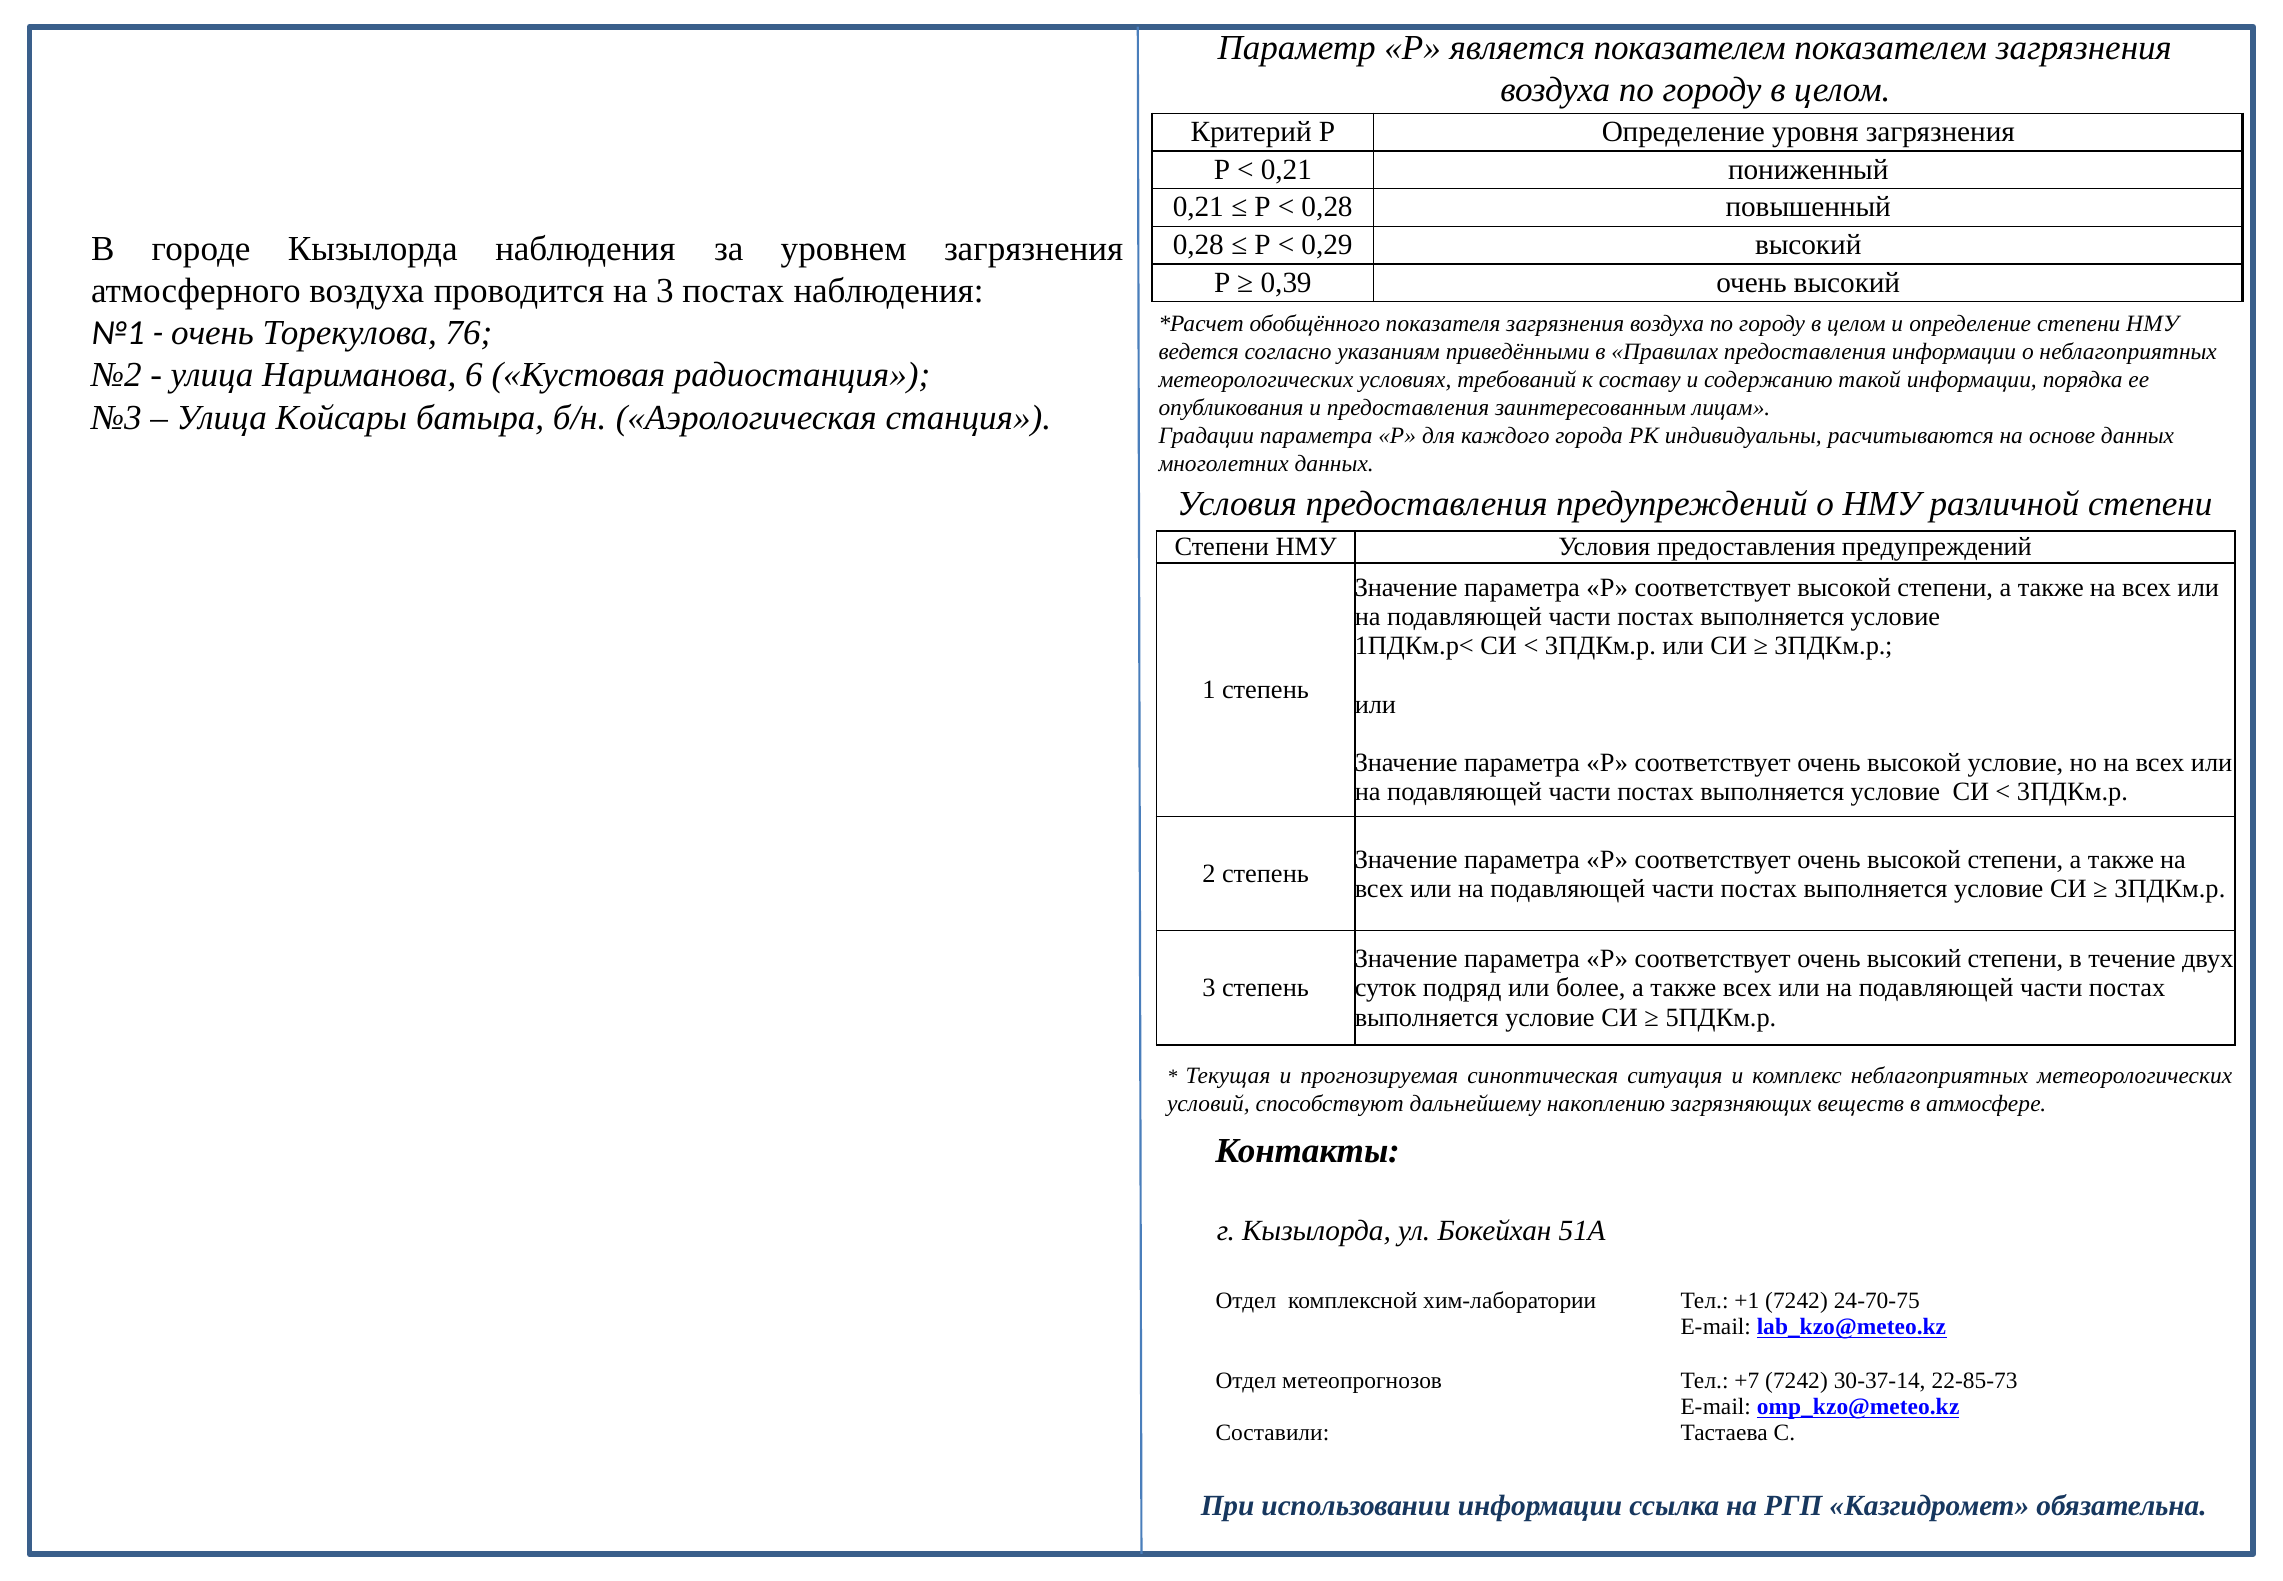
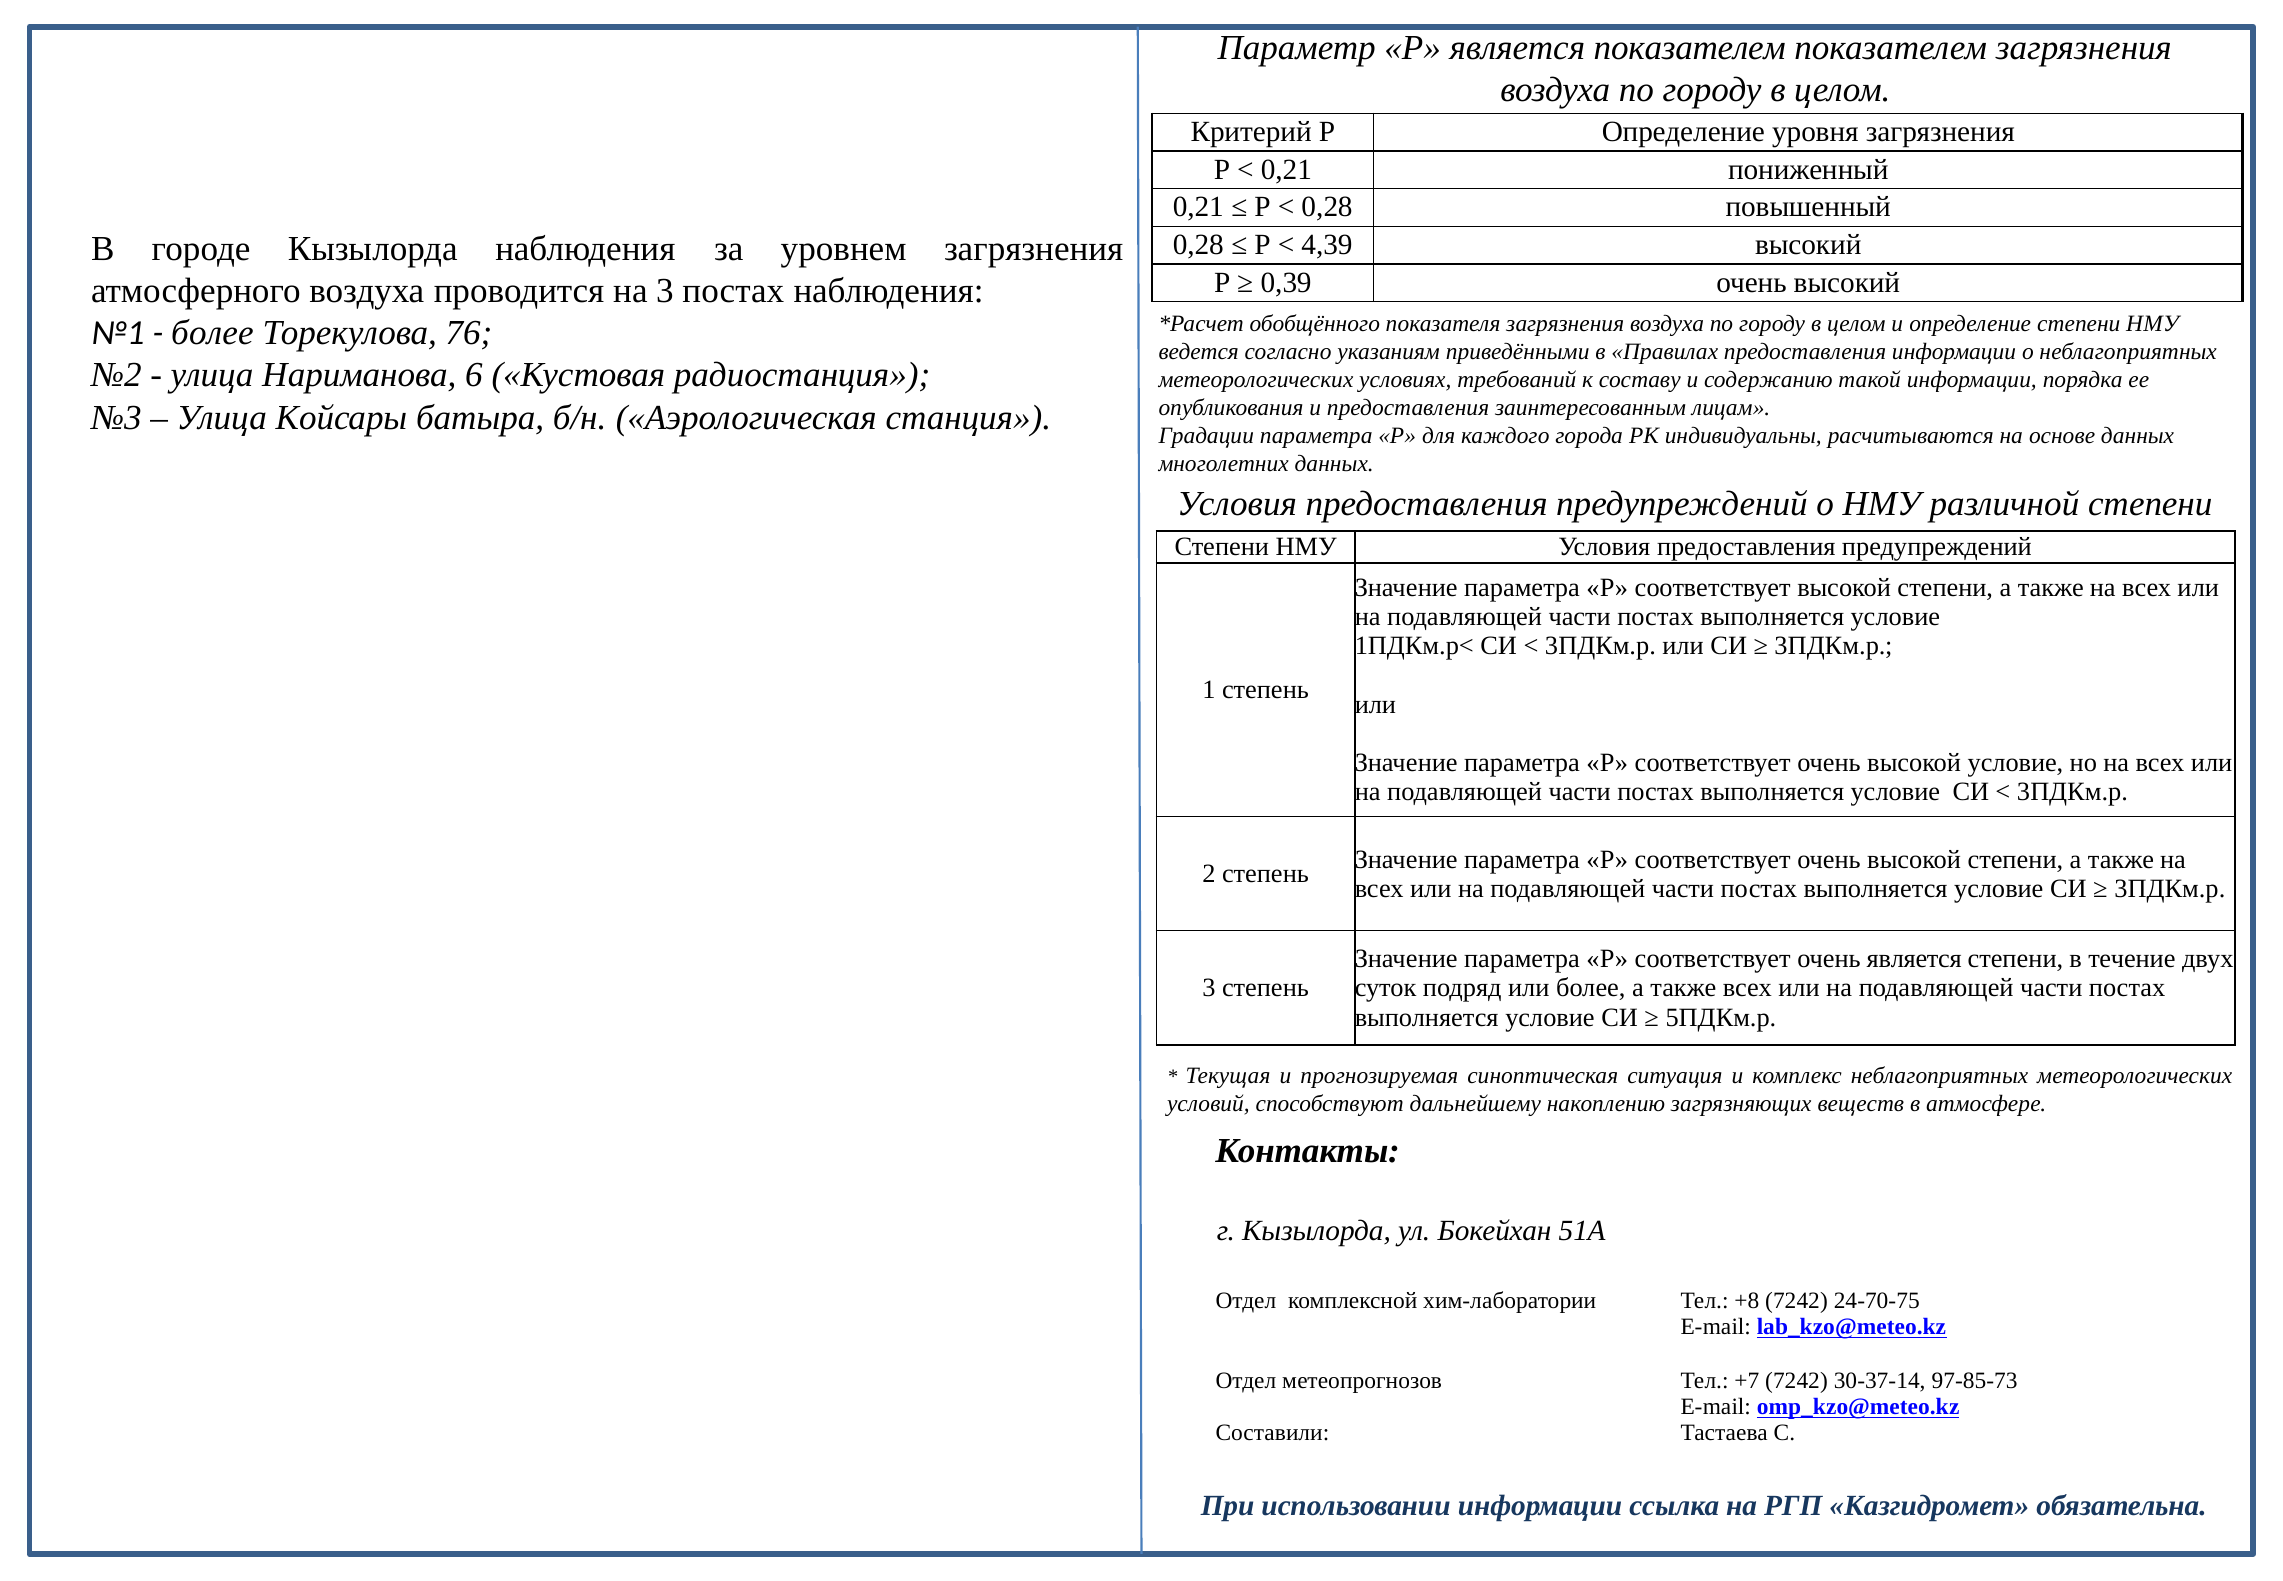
0,29: 0,29 -> 4,39
очень at (213, 333): очень -> более
соответствует очень высокий: высокий -> является
+1: +1 -> +8
22-85-73: 22-85-73 -> 97-85-73
